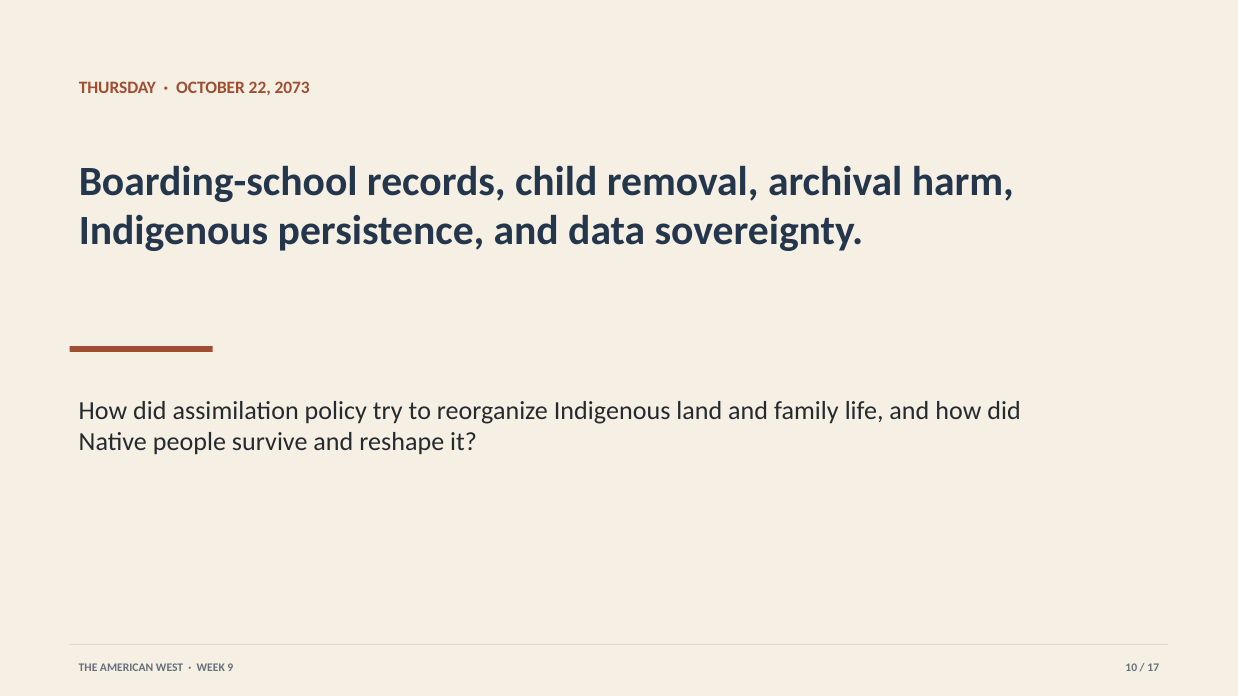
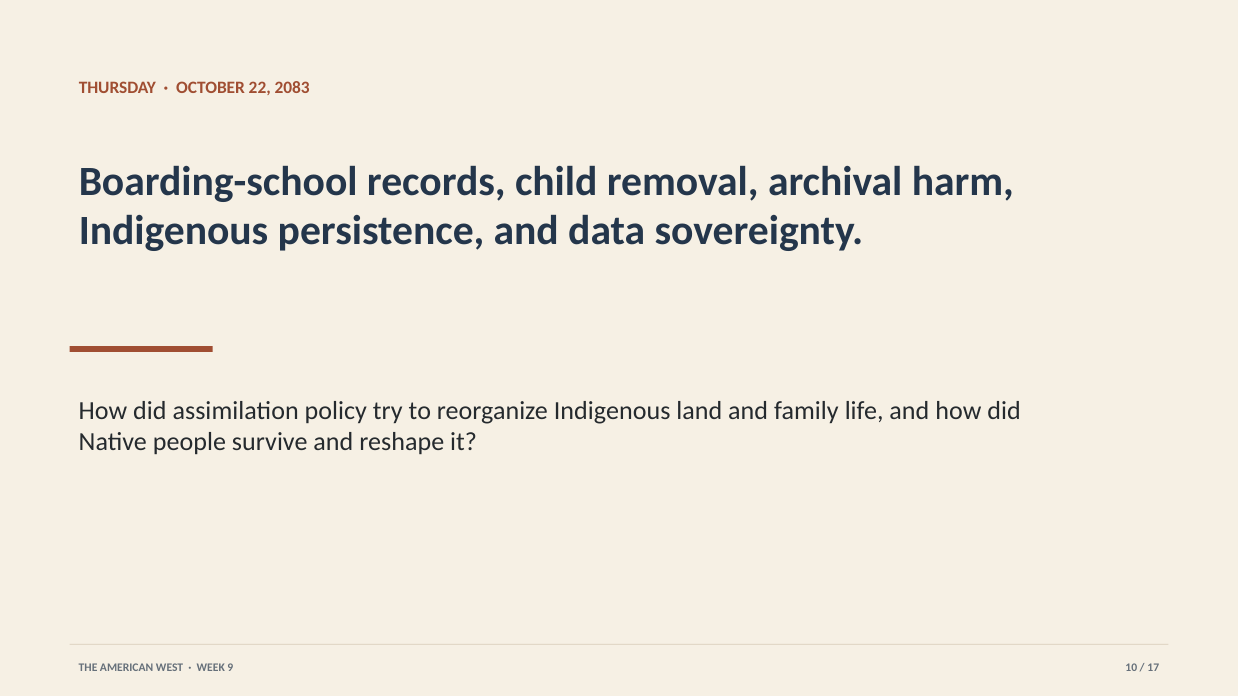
2073: 2073 -> 2083
